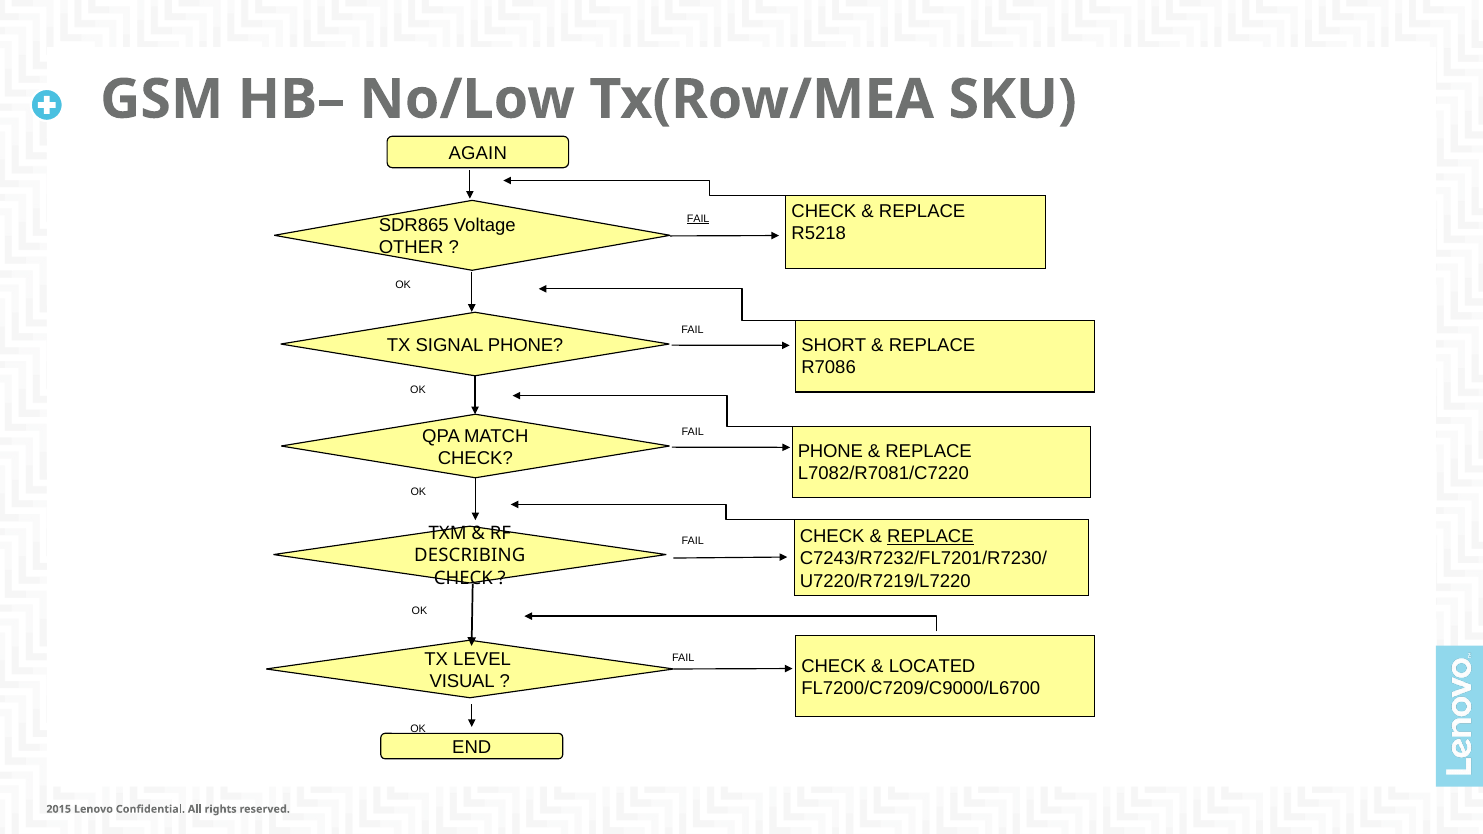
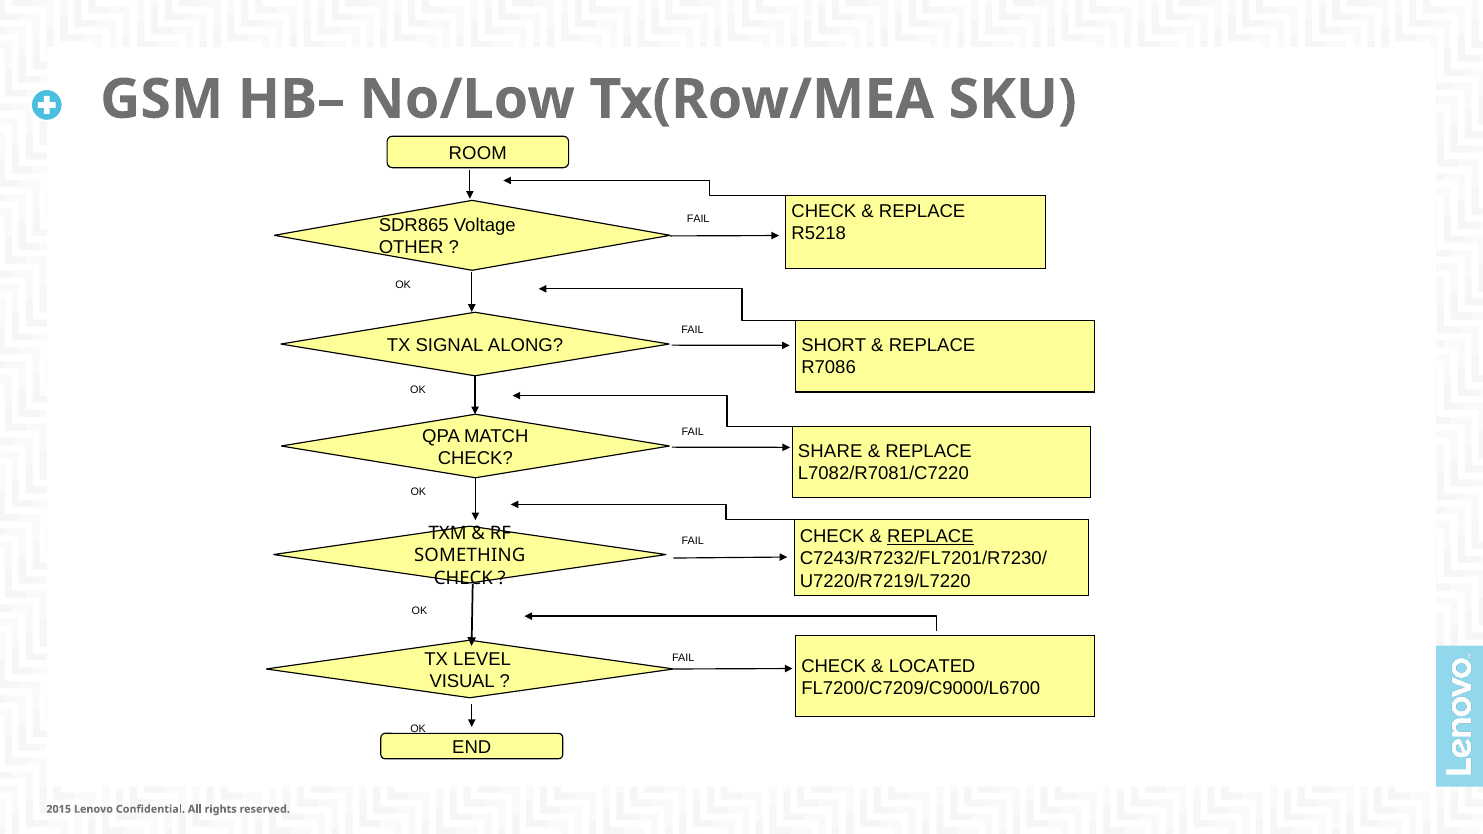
AGAIN: AGAIN -> ROOM
FAIL at (698, 218) underline: present -> none
SIGNAL PHONE: PHONE -> ALONG
PHONE at (830, 451): PHONE -> SHARE
DESCRIBING: DESCRIBING -> SOMETHING
